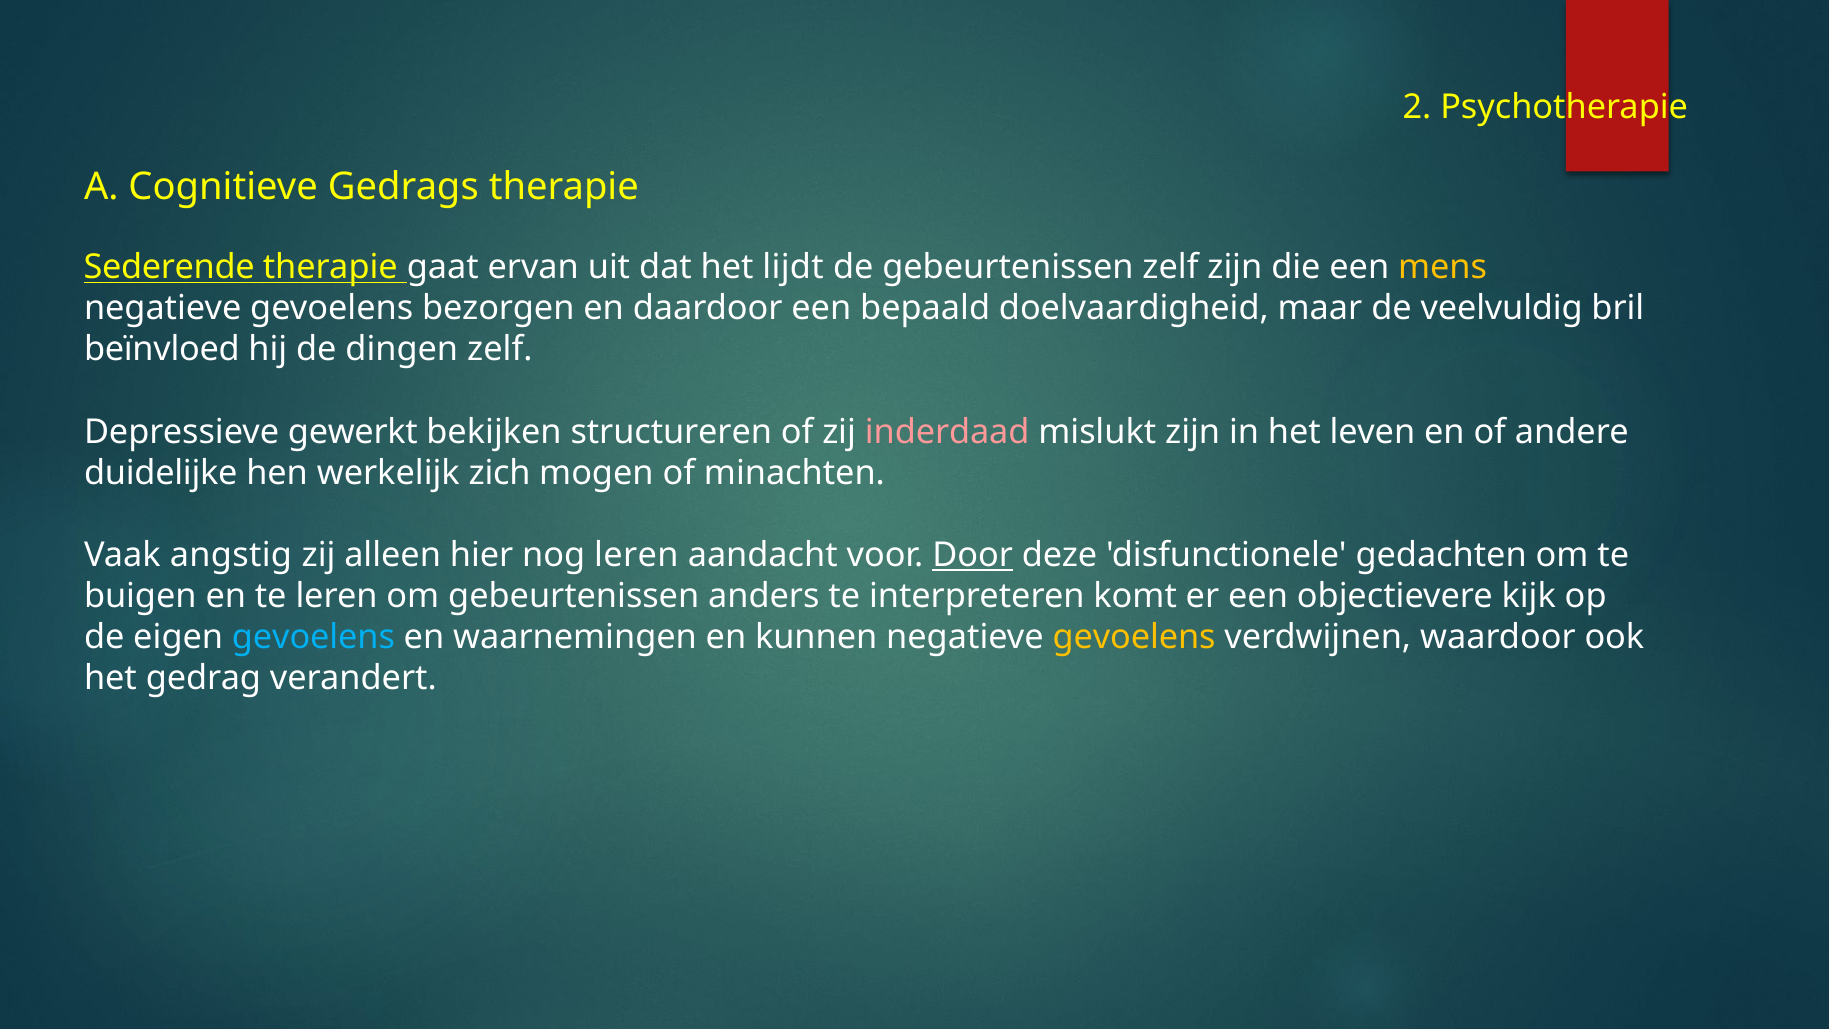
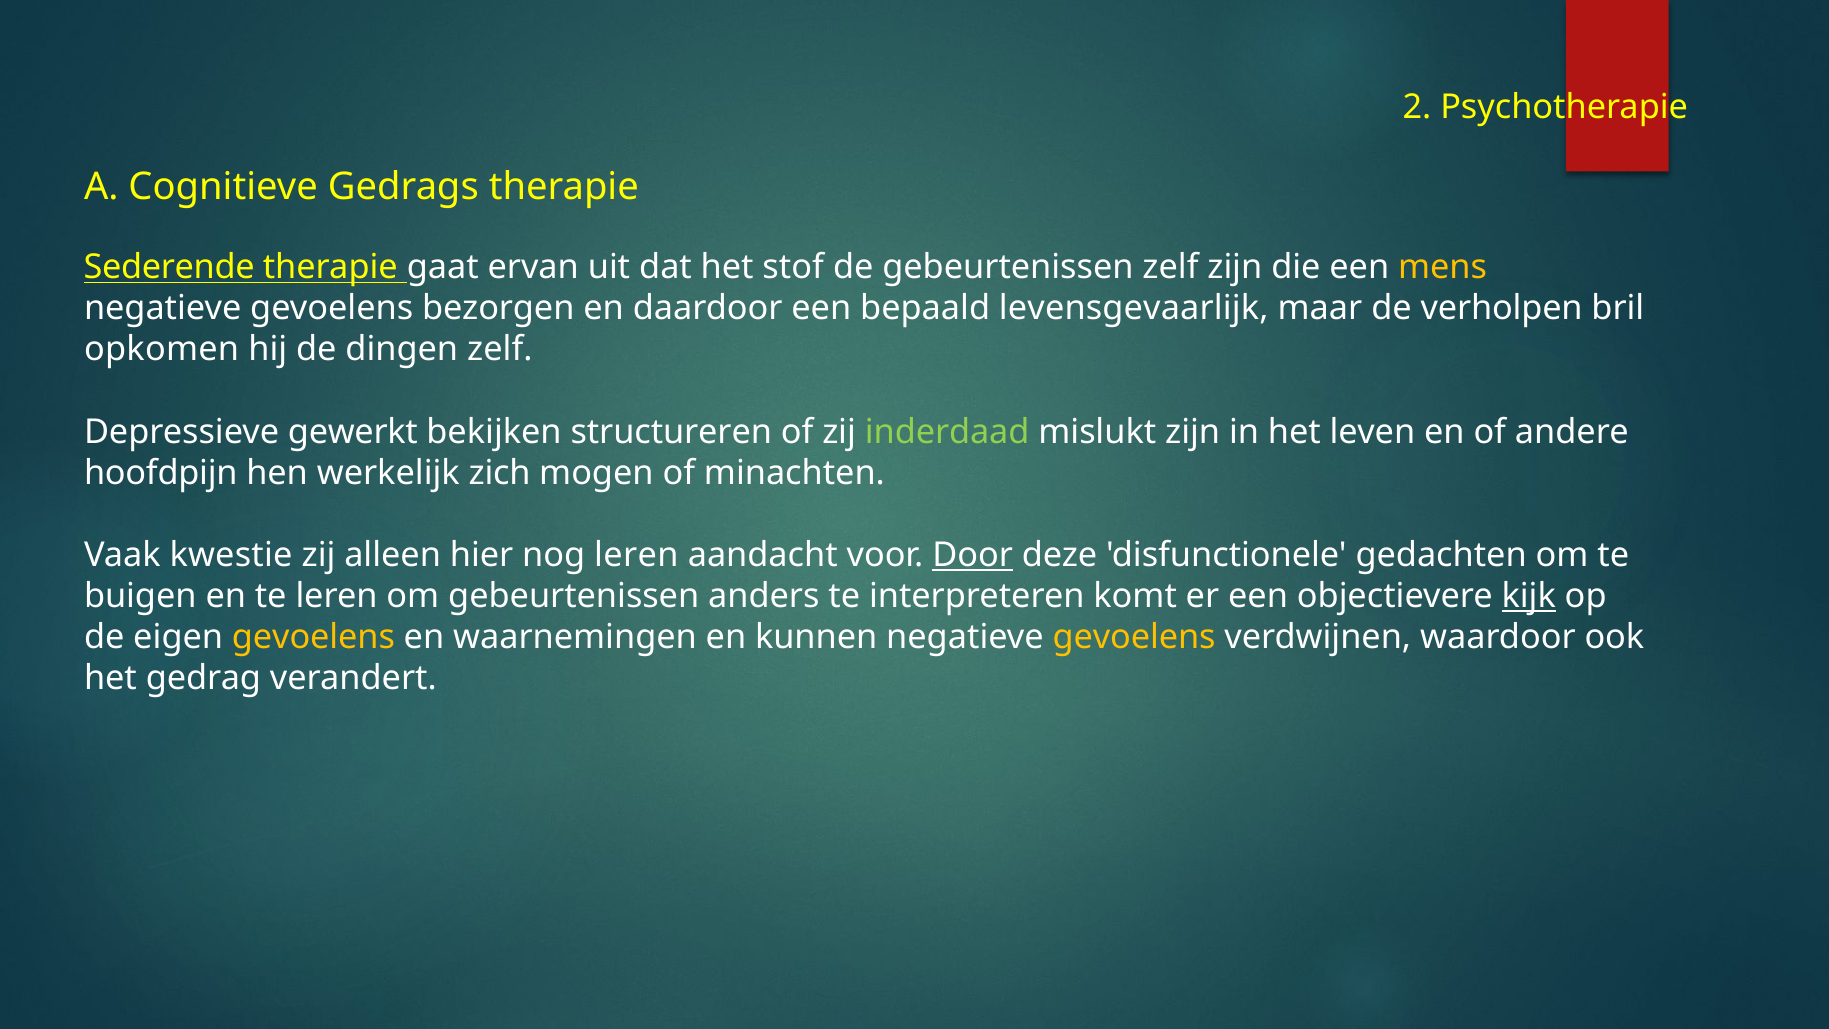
lijdt: lijdt -> stof
doelvaardigheid: doelvaardigheid -> levensgevaarlijk
veelvuldig: veelvuldig -> verholpen
beïnvloed: beïnvloed -> opkomen
inderdaad colour: pink -> light green
duidelijke: duidelijke -> hoofdpijn
angstig: angstig -> kwestie
kijk underline: none -> present
gevoelens at (313, 637) colour: light blue -> yellow
